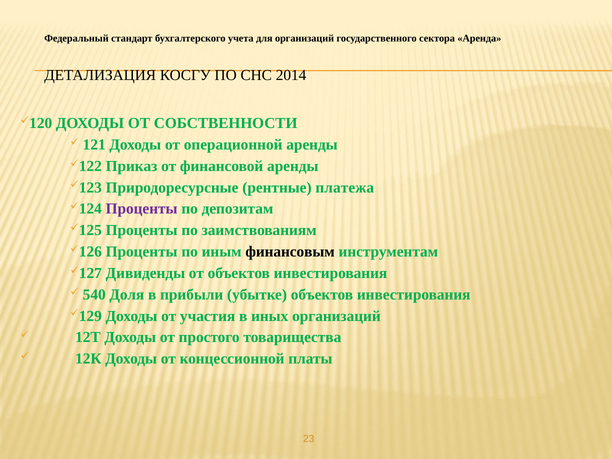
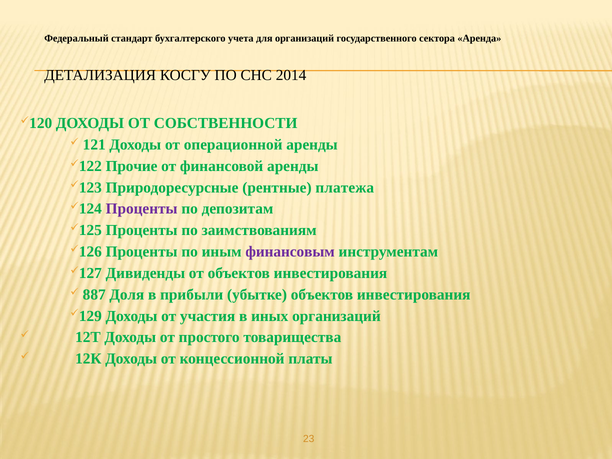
Приказ: Приказ -> Прочие
финансовым colour: black -> purple
540: 540 -> 887
